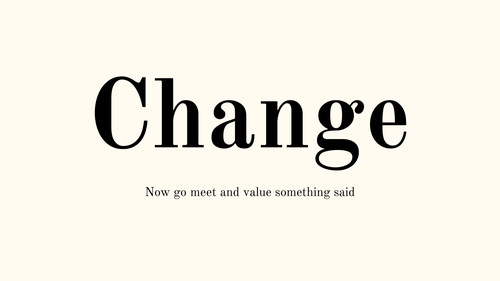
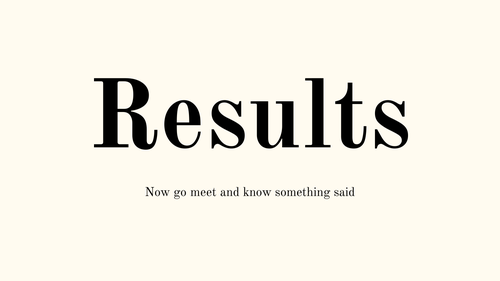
Change: Change -> Results
value: value -> know
